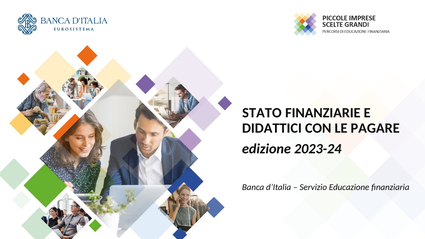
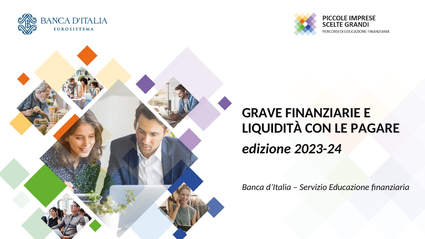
STATO: STATO -> GRAVE
DIDATTICI: DIDATTICI -> LIQUIDITÀ
